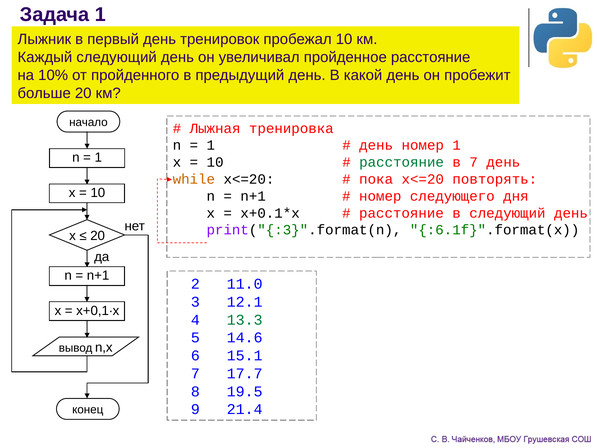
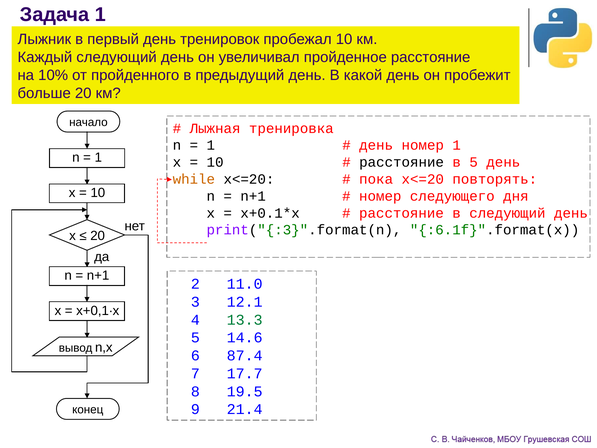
расстояние at (402, 162) colour: green -> black
в 7: 7 -> 5
15.1: 15.1 -> 87.4
